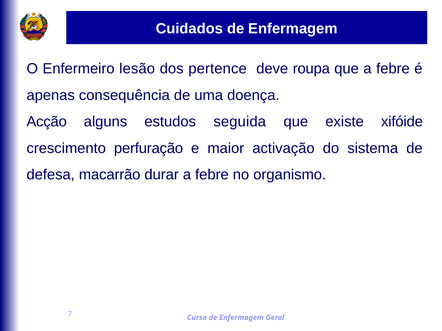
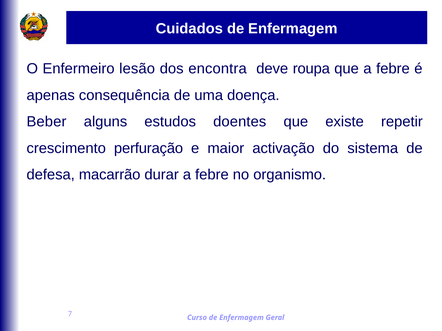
pertence: pertence -> encontra
Acção: Acção -> Beber
seguida: seguida -> doentes
xifóide: xifóide -> repetir
